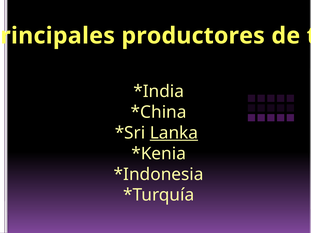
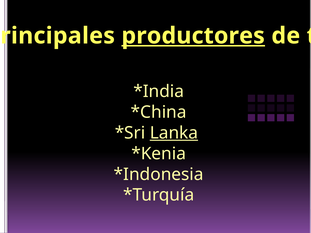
productores underline: none -> present
